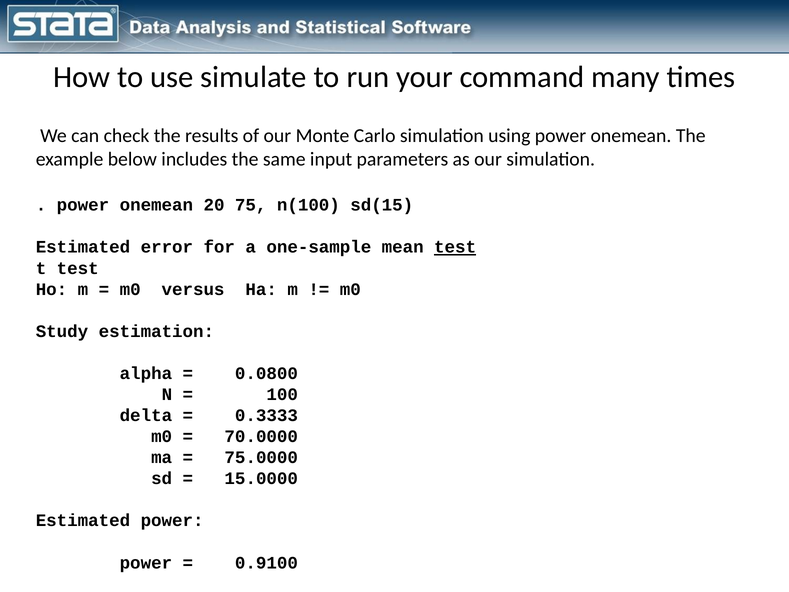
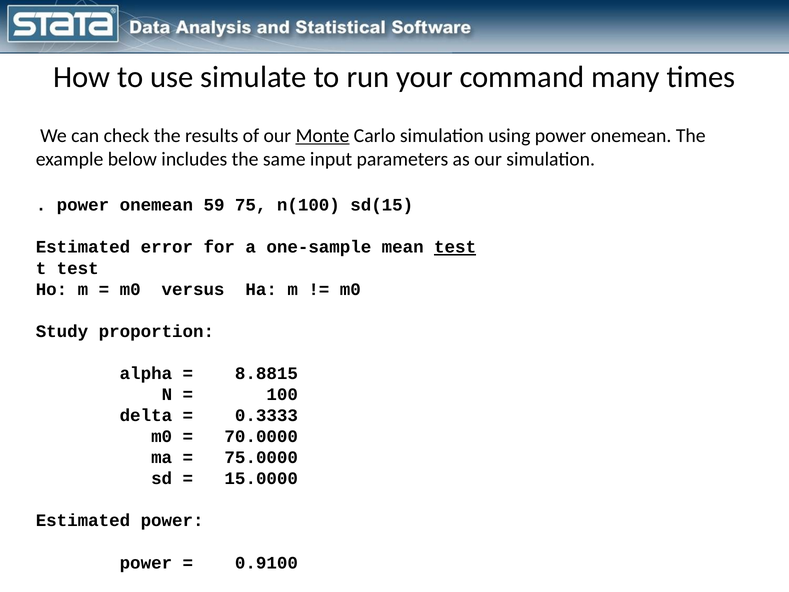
Monte underline: none -> present
20: 20 -> 59
estimation: estimation -> proportion
0.0800: 0.0800 -> 8.8815
